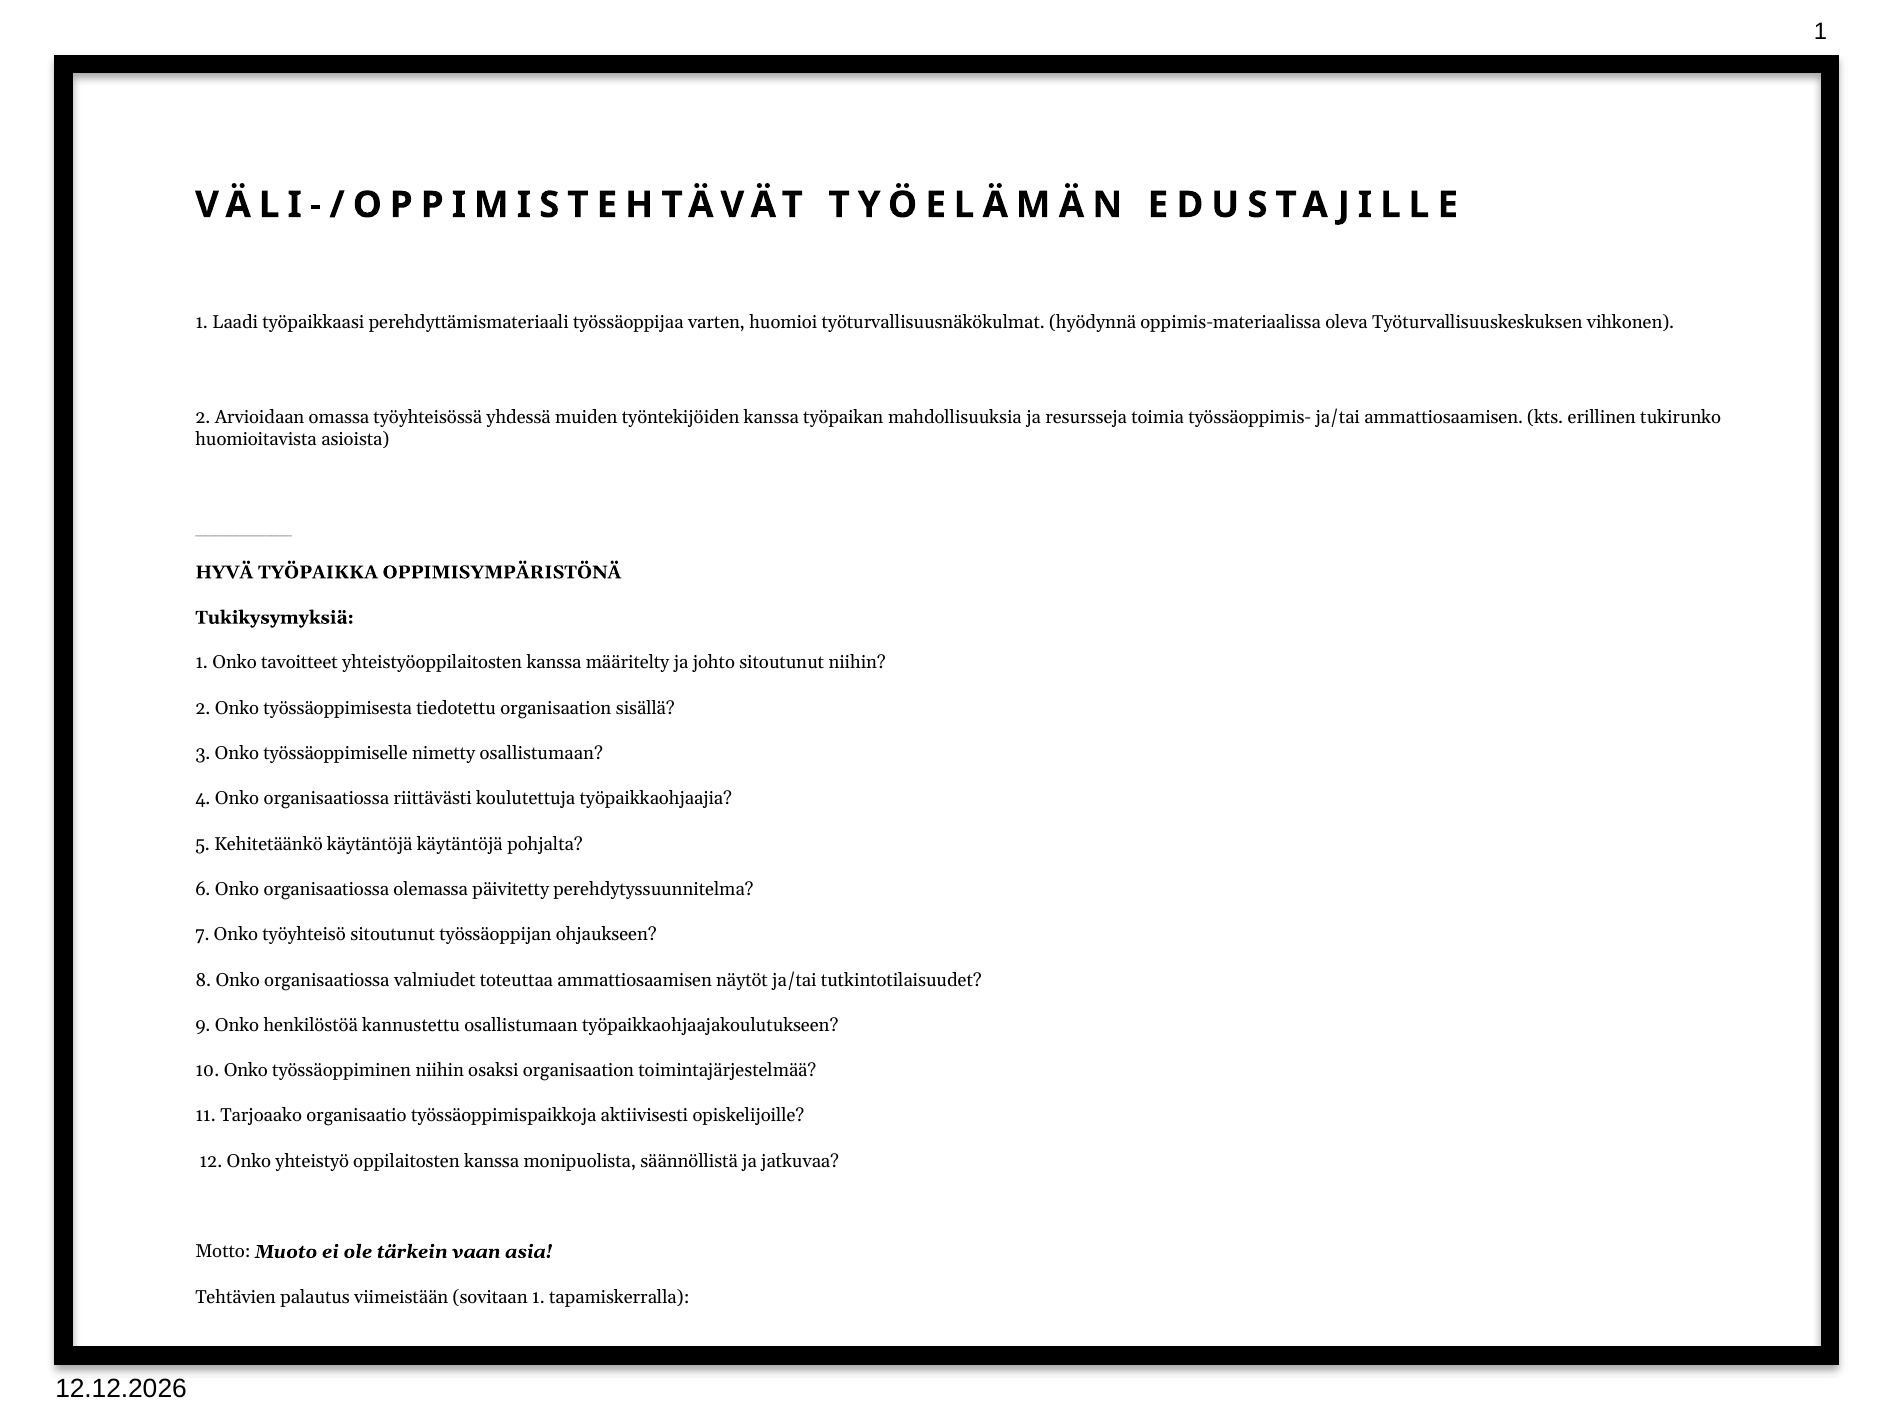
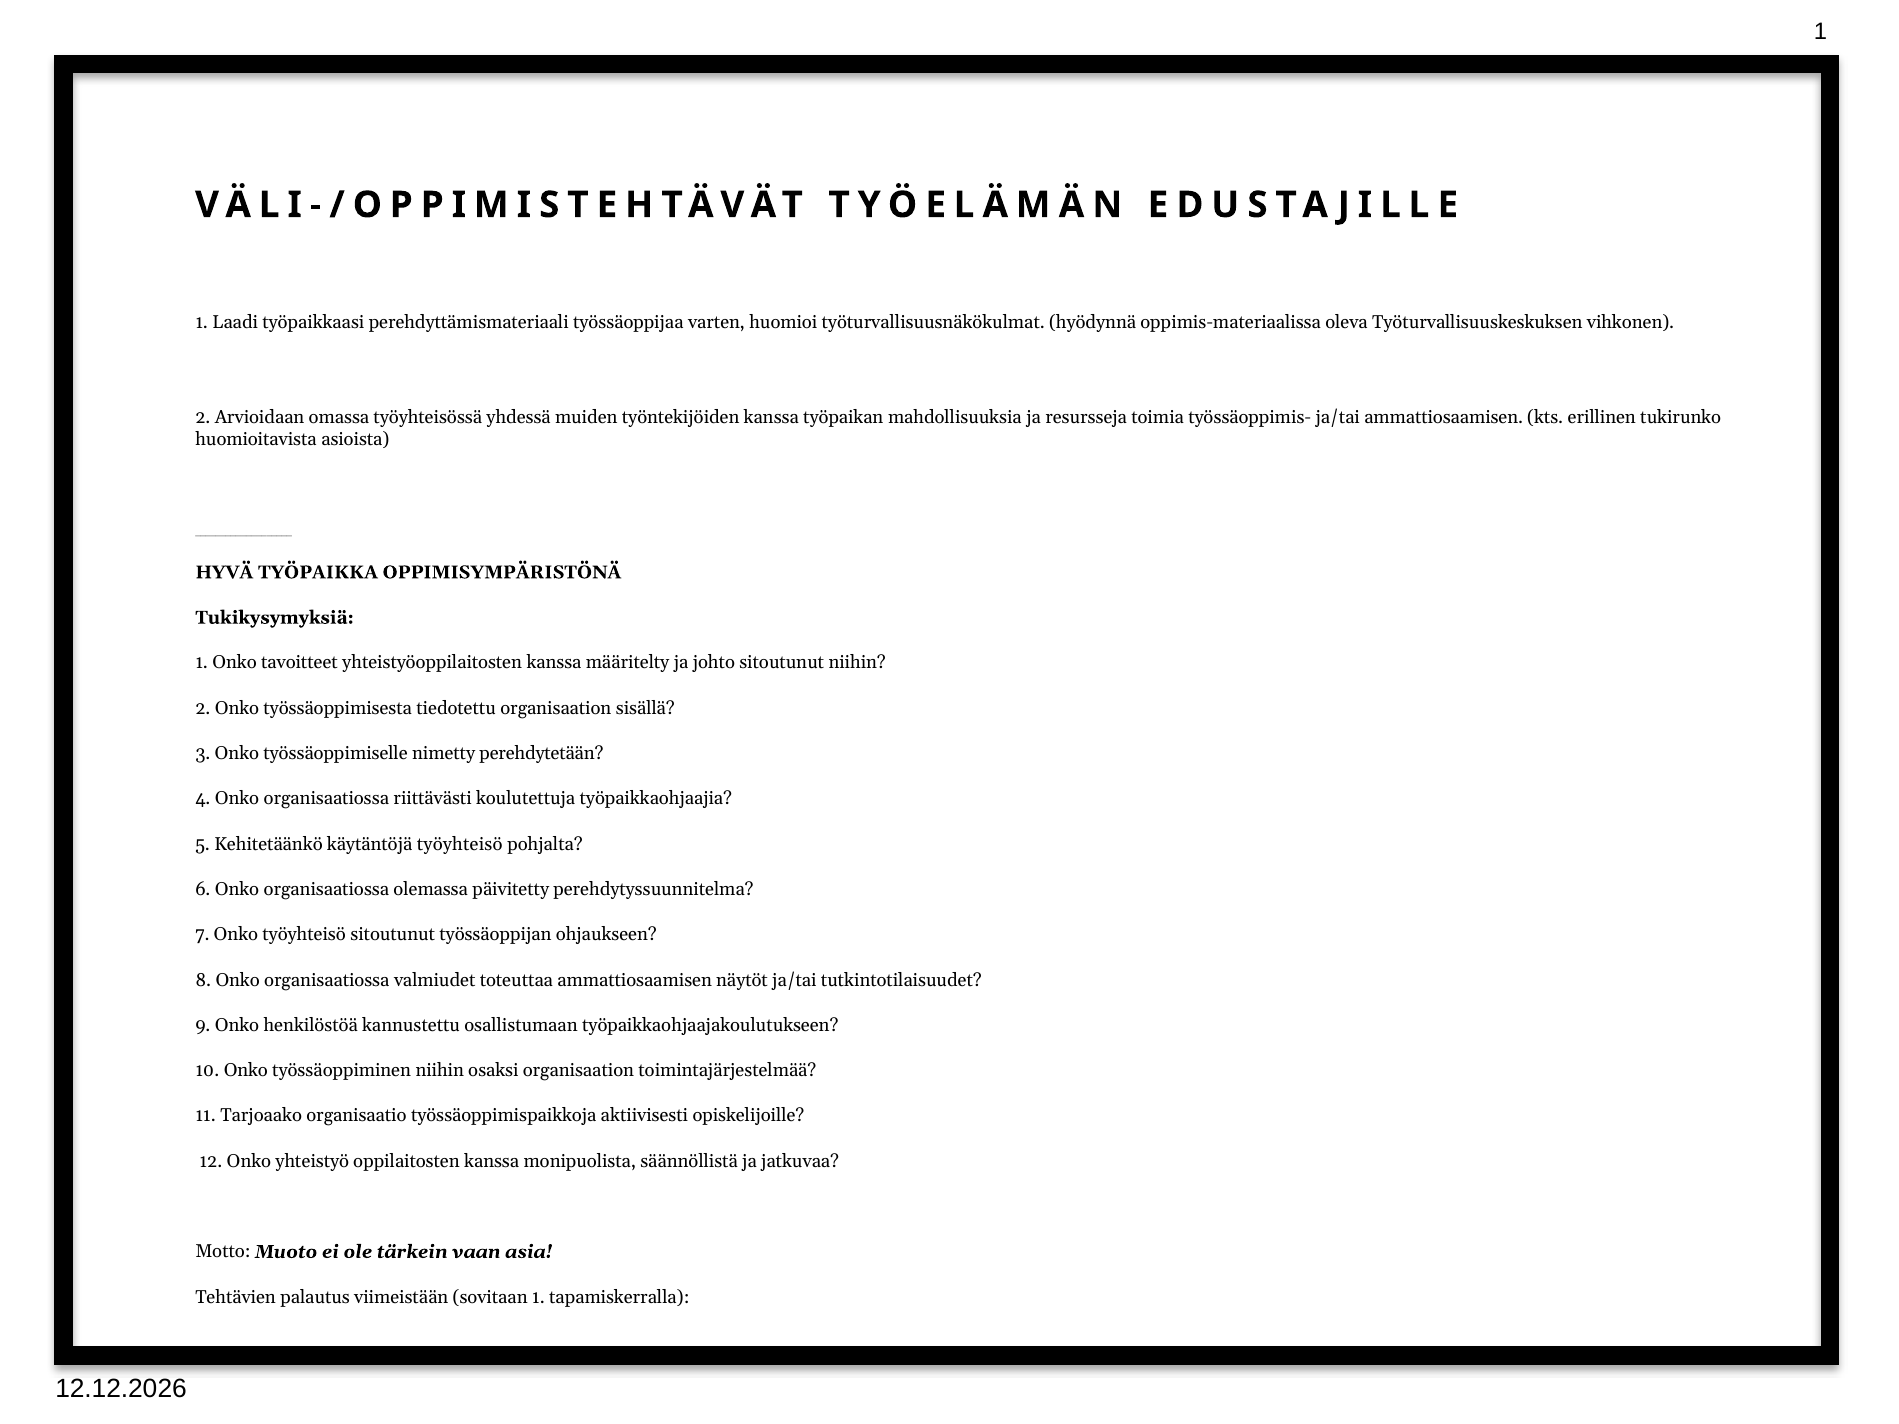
nimetty osallistumaan: osallistumaan -> perehdytetään
käytäntöjä käytäntöjä: käytäntöjä -> työyhteisö
